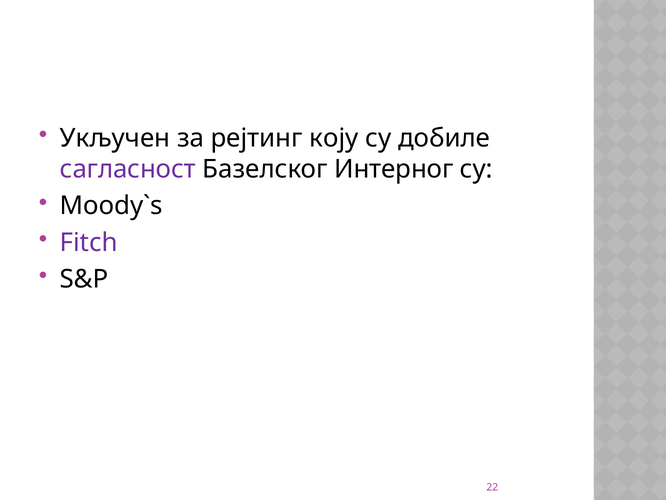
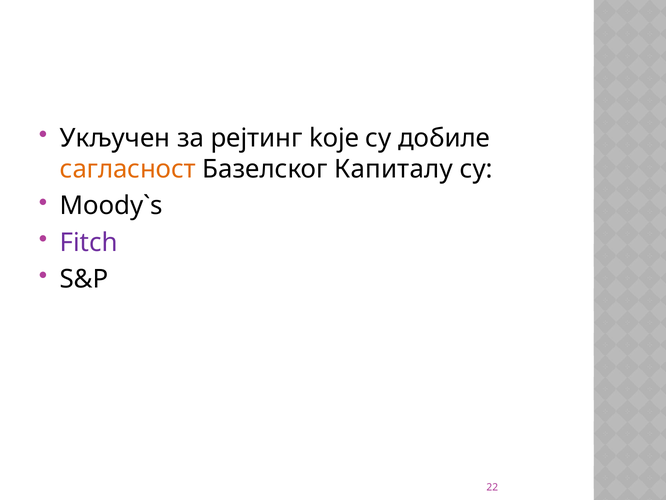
коју: коју -> koje
сагласност colour: purple -> orange
Интерног: Интерног -> Капиталу
